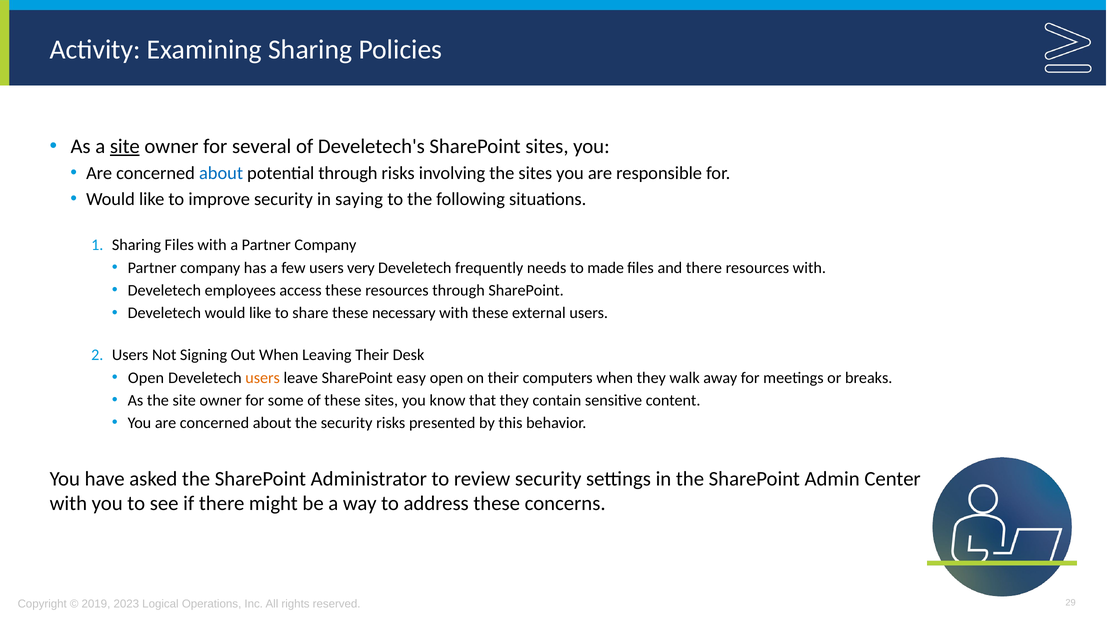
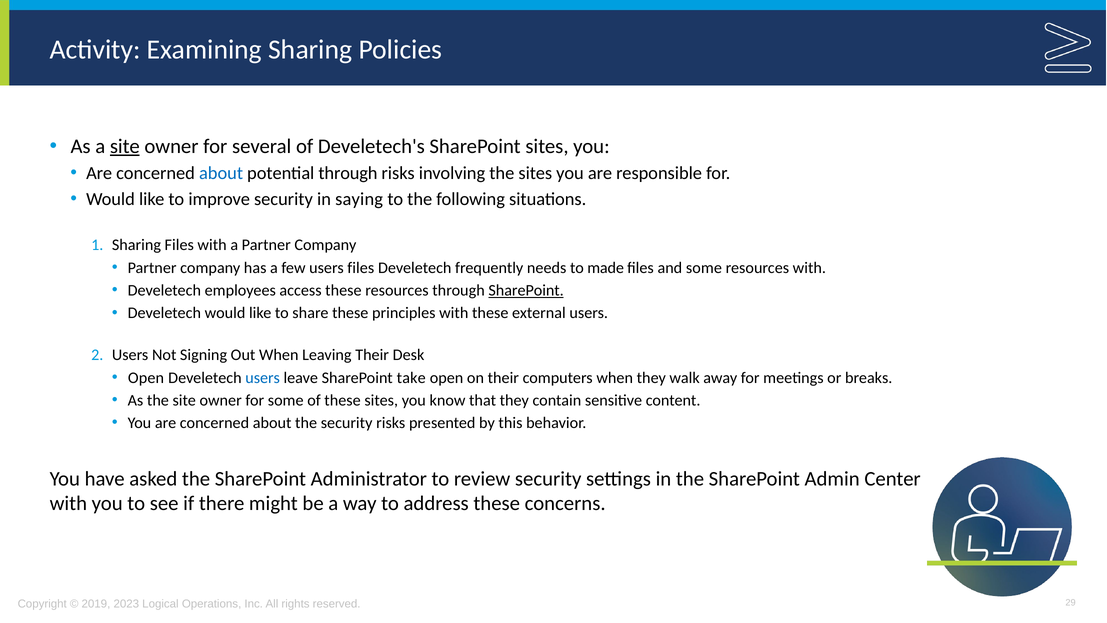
users very: very -> files
and there: there -> some
SharePoint at (526, 290) underline: none -> present
necessary: necessary -> principles
users at (263, 377) colour: orange -> blue
easy: easy -> take
